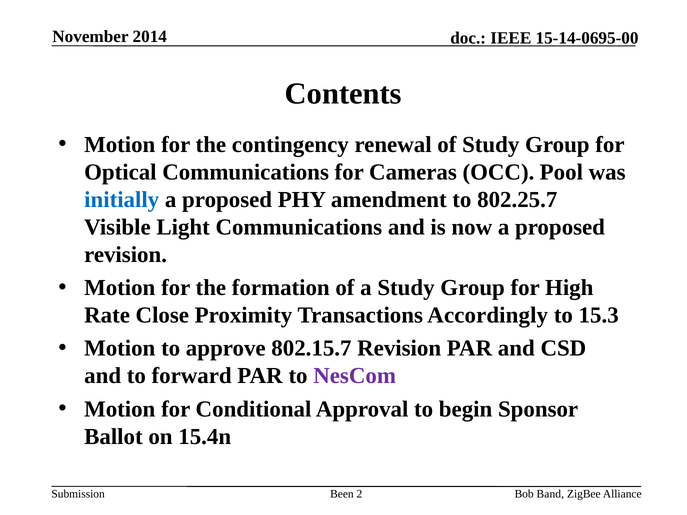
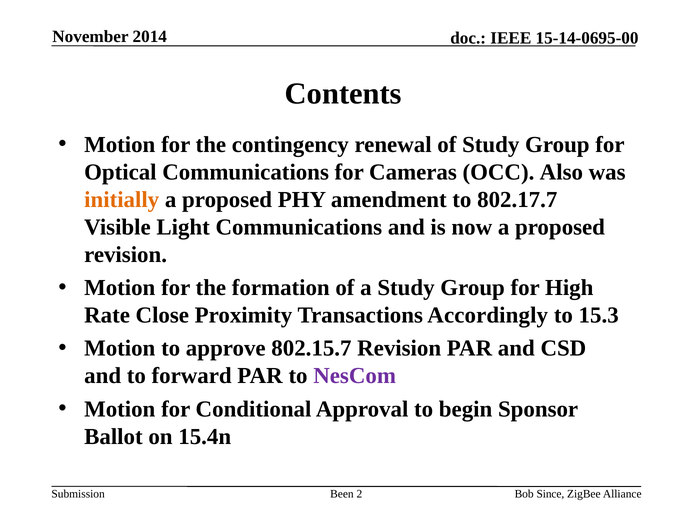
Pool: Pool -> Also
initially colour: blue -> orange
802.25.7: 802.25.7 -> 802.17.7
Band: Band -> Since
